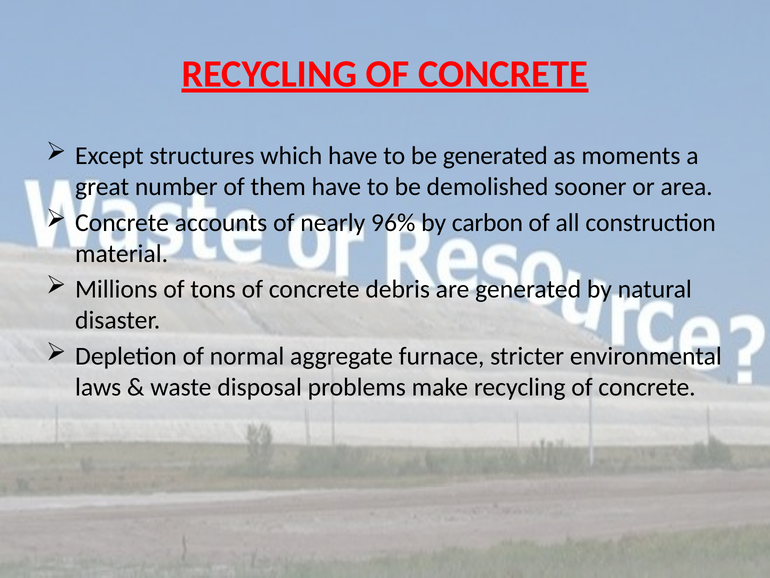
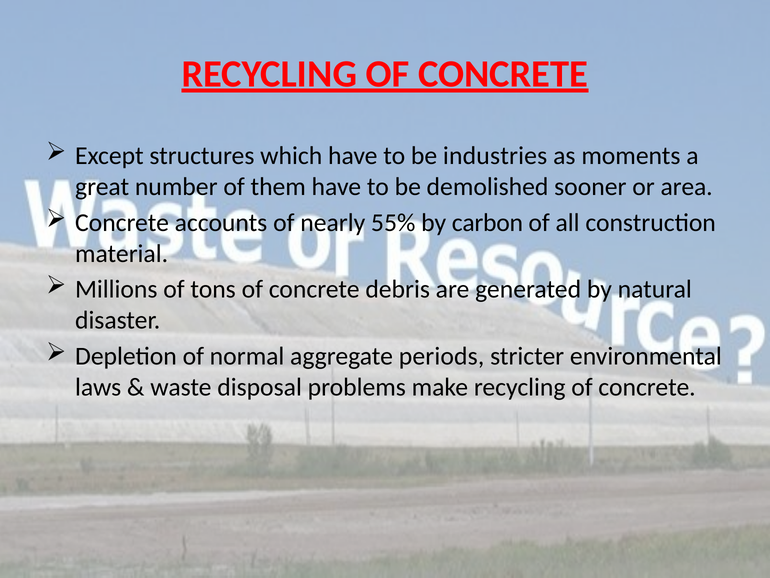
be generated: generated -> industries
96%: 96% -> 55%
furnace: furnace -> periods
